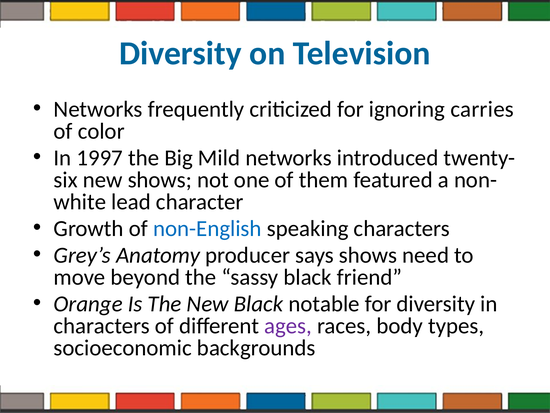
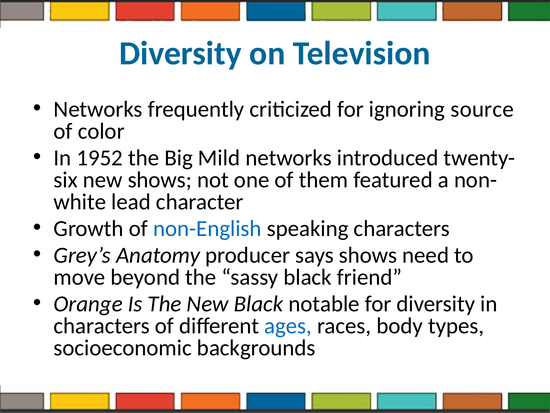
carries: carries -> source
1997: 1997 -> 1952
ages colour: purple -> blue
